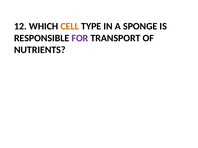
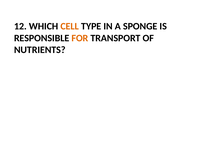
FOR colour: purple -> orange
